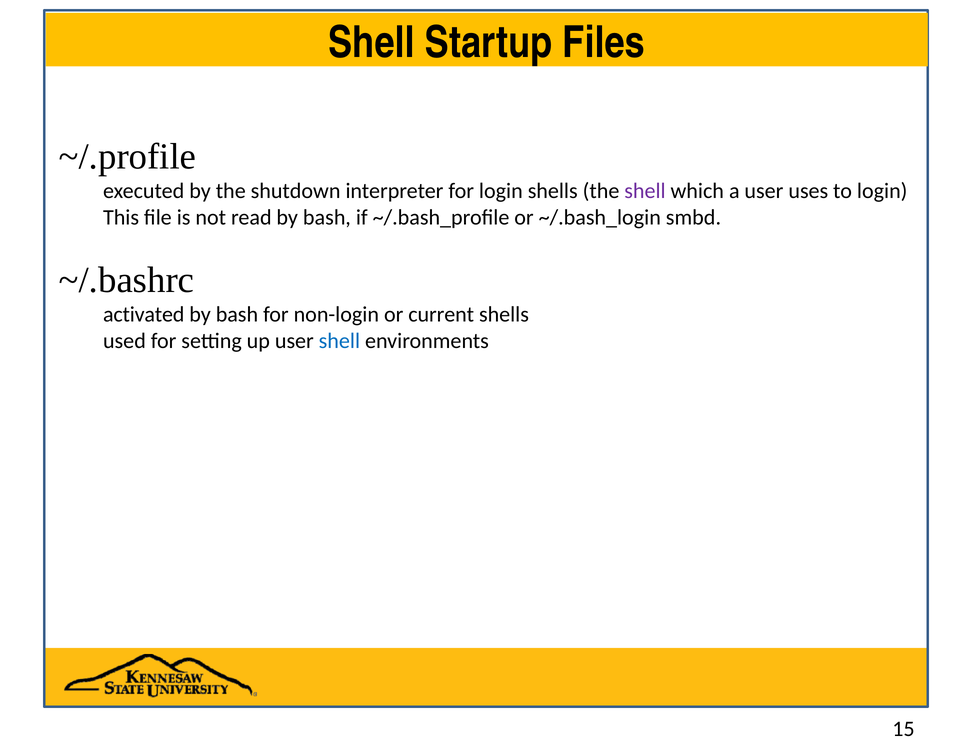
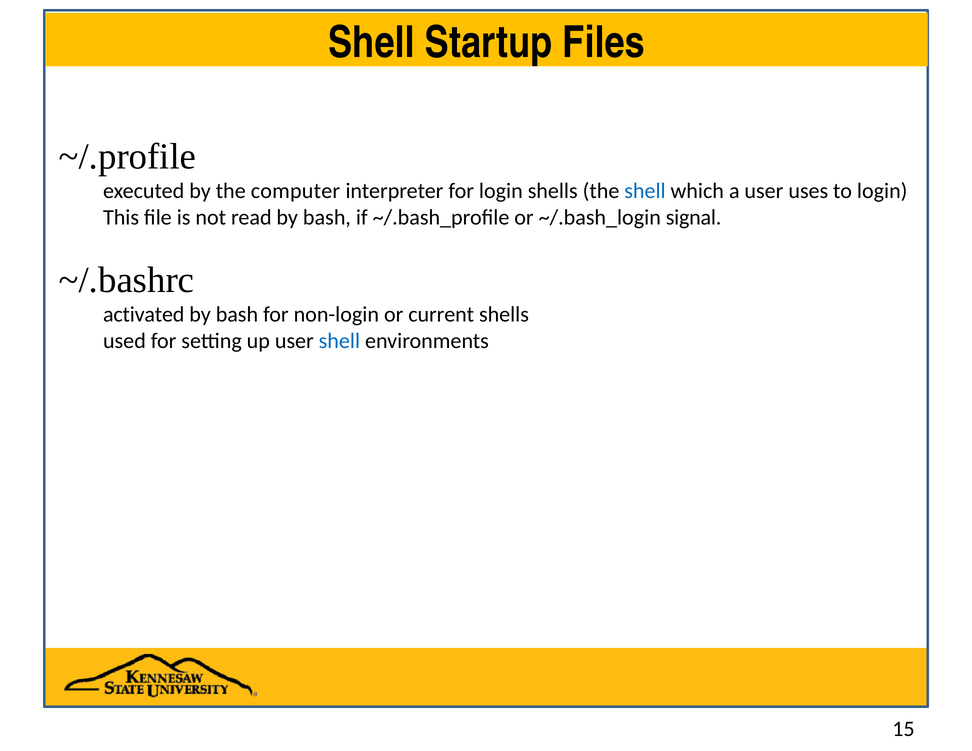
shutdown: shutdown -> computer
shell at (645, 191) colour: purple -> blue
smbd: smbd -> signal
